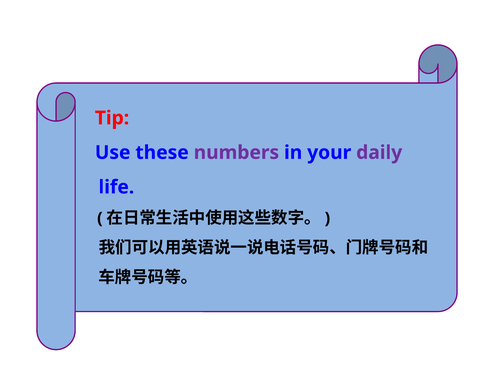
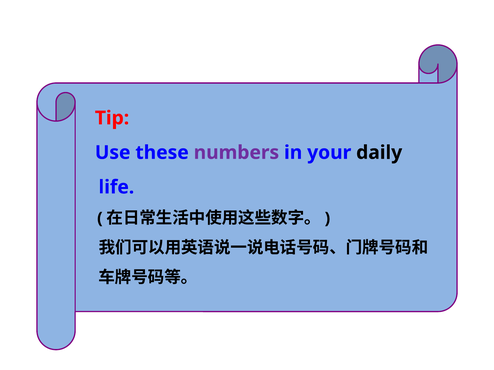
daily colour: purple -> black
